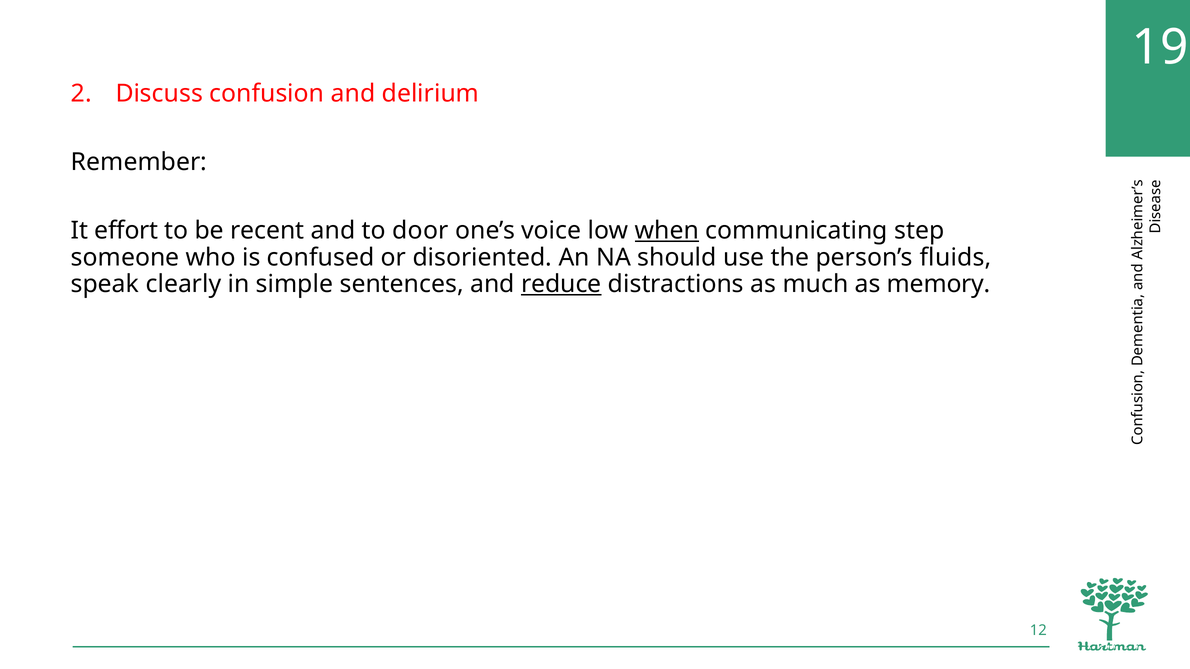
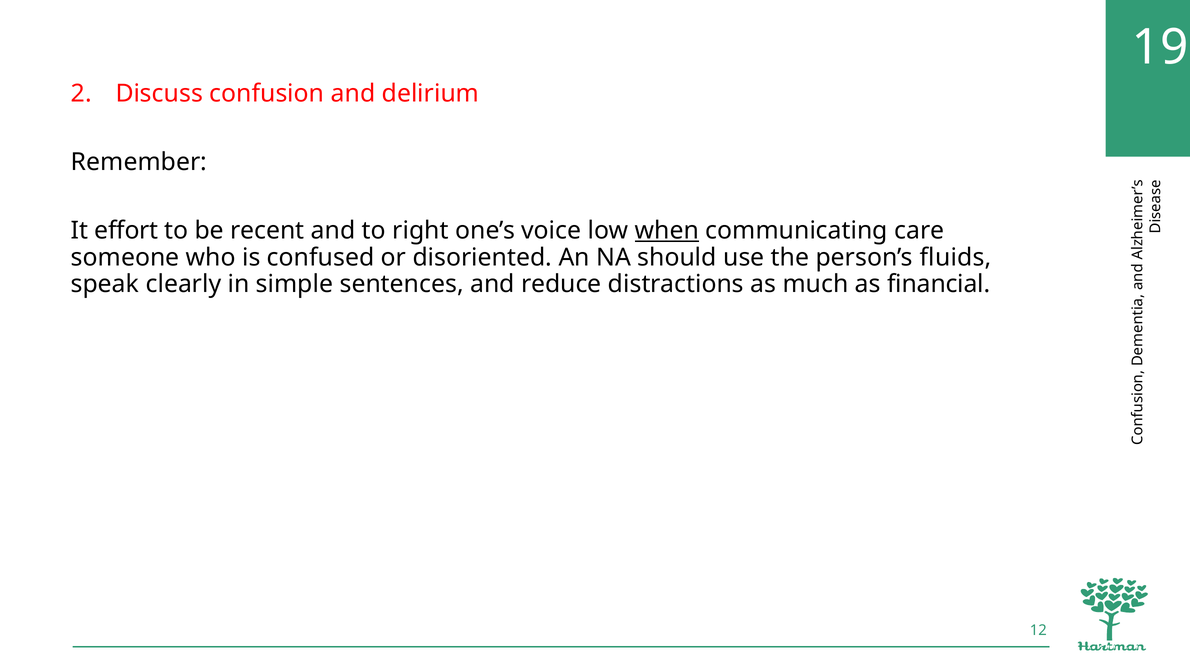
door: door -> right
step: step -> care
reduce underline: present -> none
memory: memory -> financial
